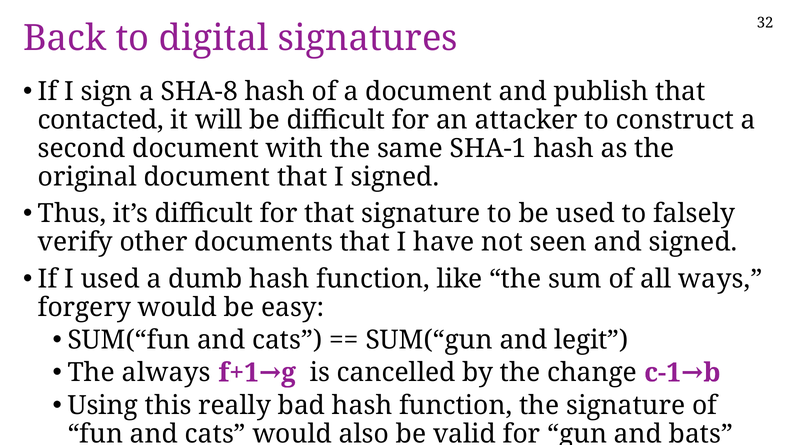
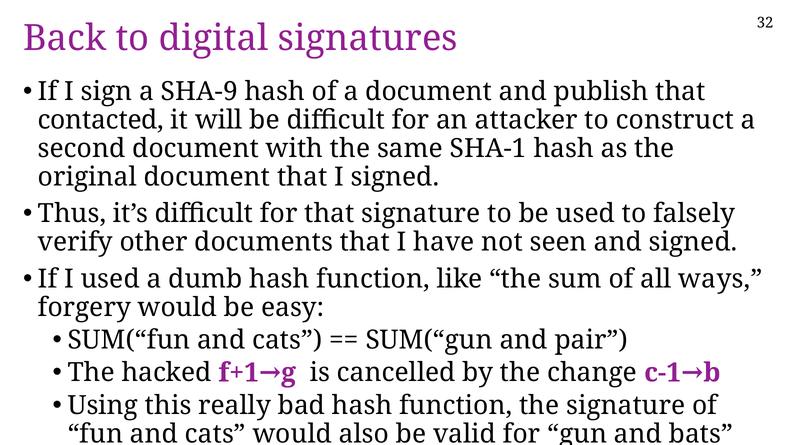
SHA-8: SHA-8 -> SHA-9
legit: legit -> pair
always: always -> hacked
